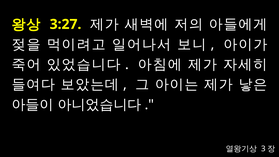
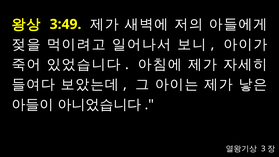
3:27: 3:27 -> 3:49
